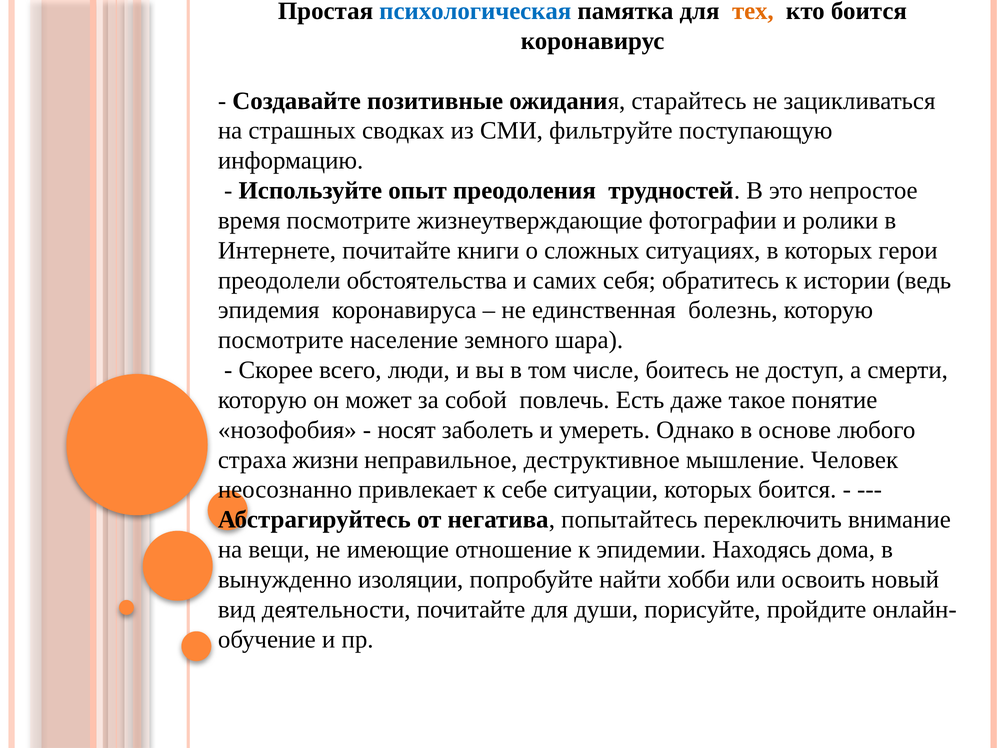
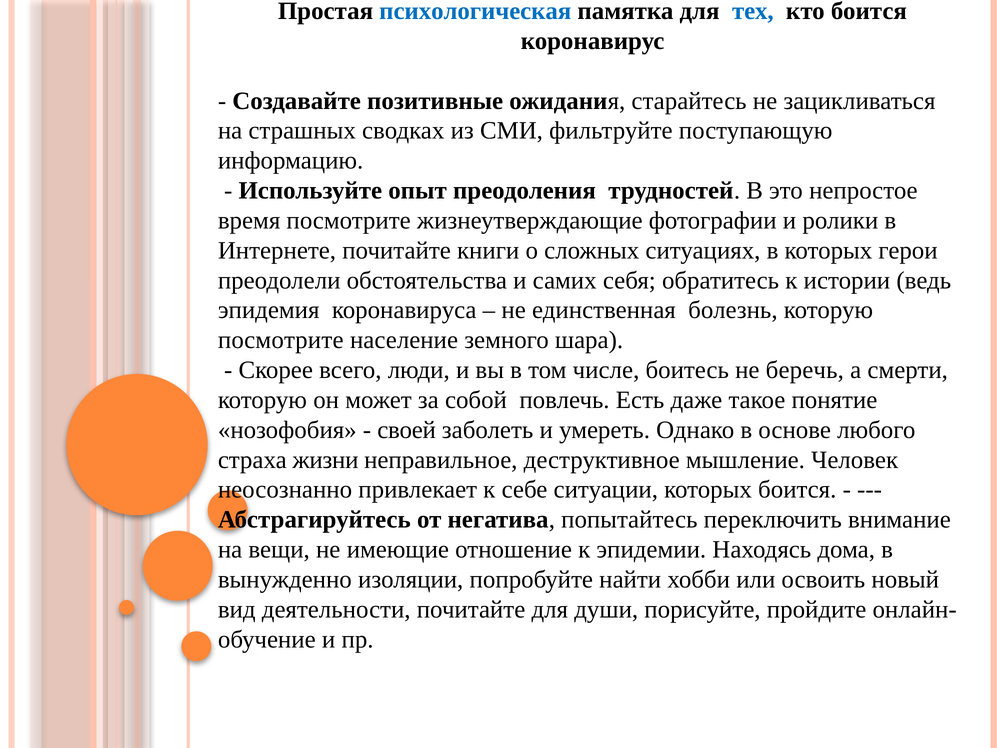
тех colour: orange -> blue
доступ: доступ -> беречь
носят: носят -> своей
